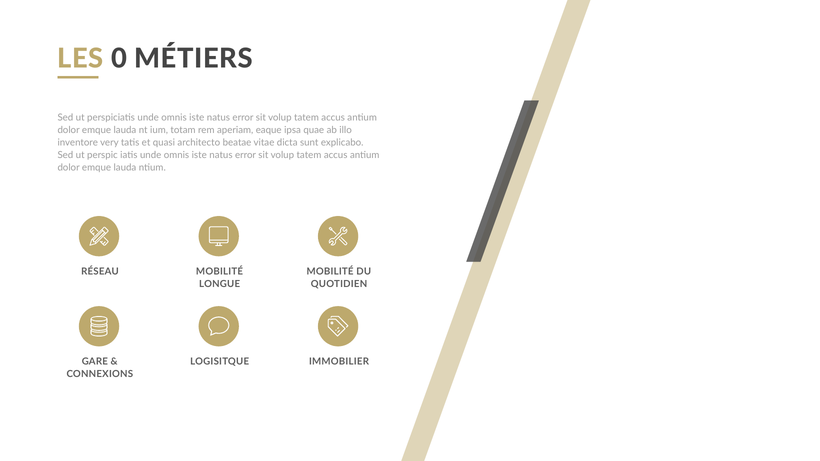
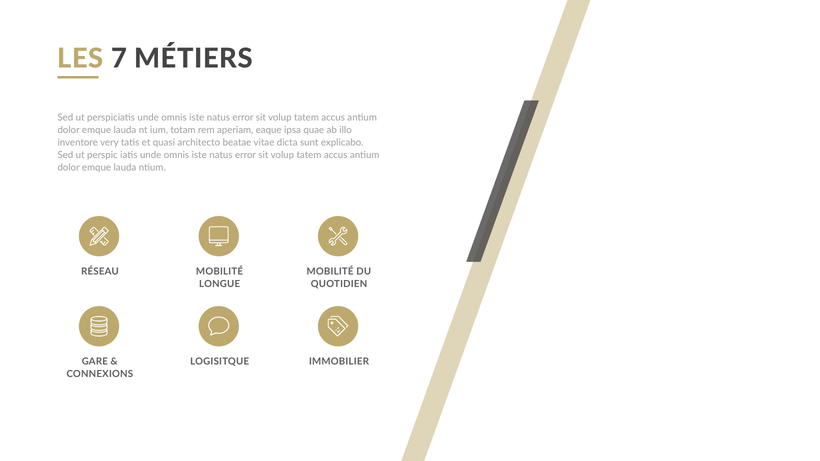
0: 0 -> 7
